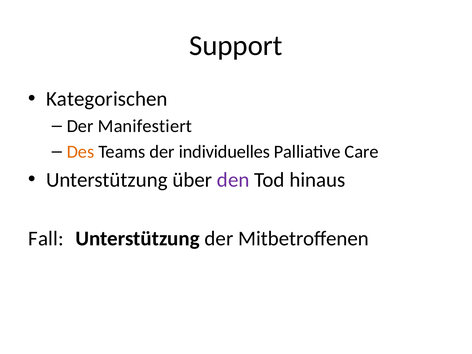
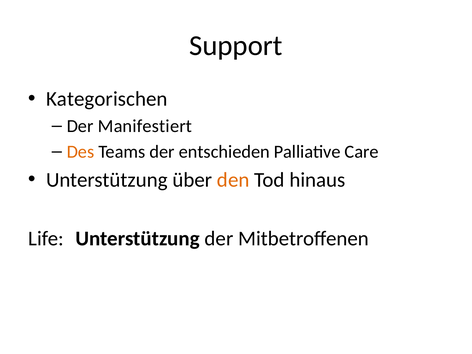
individuelles: individuelles -> entschieden
den colour: purple -> orange
Fall: Fall -> Life
